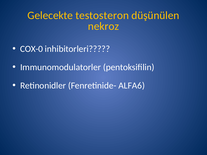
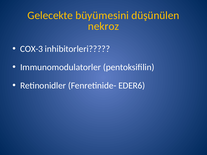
testosteron: testosteron -> büyümesini
COX-0: COX-0 -> COX-3
ALFA6: ALFA6 -> EDER6
